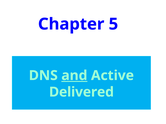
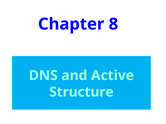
5: 5 -> 8
and underline: present -> none
Delivered: Delivered -> Structure
